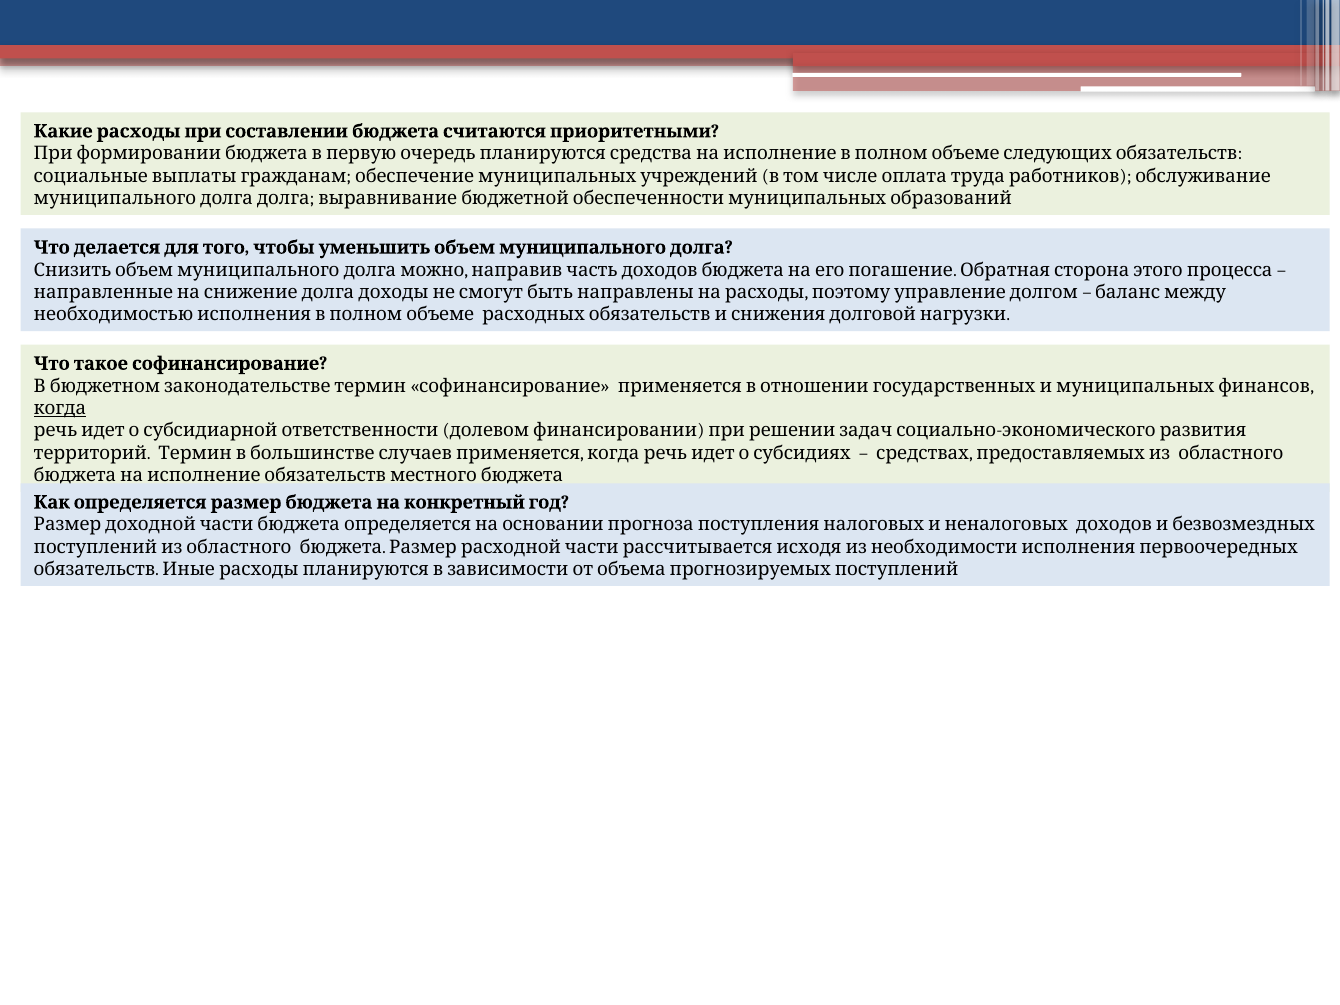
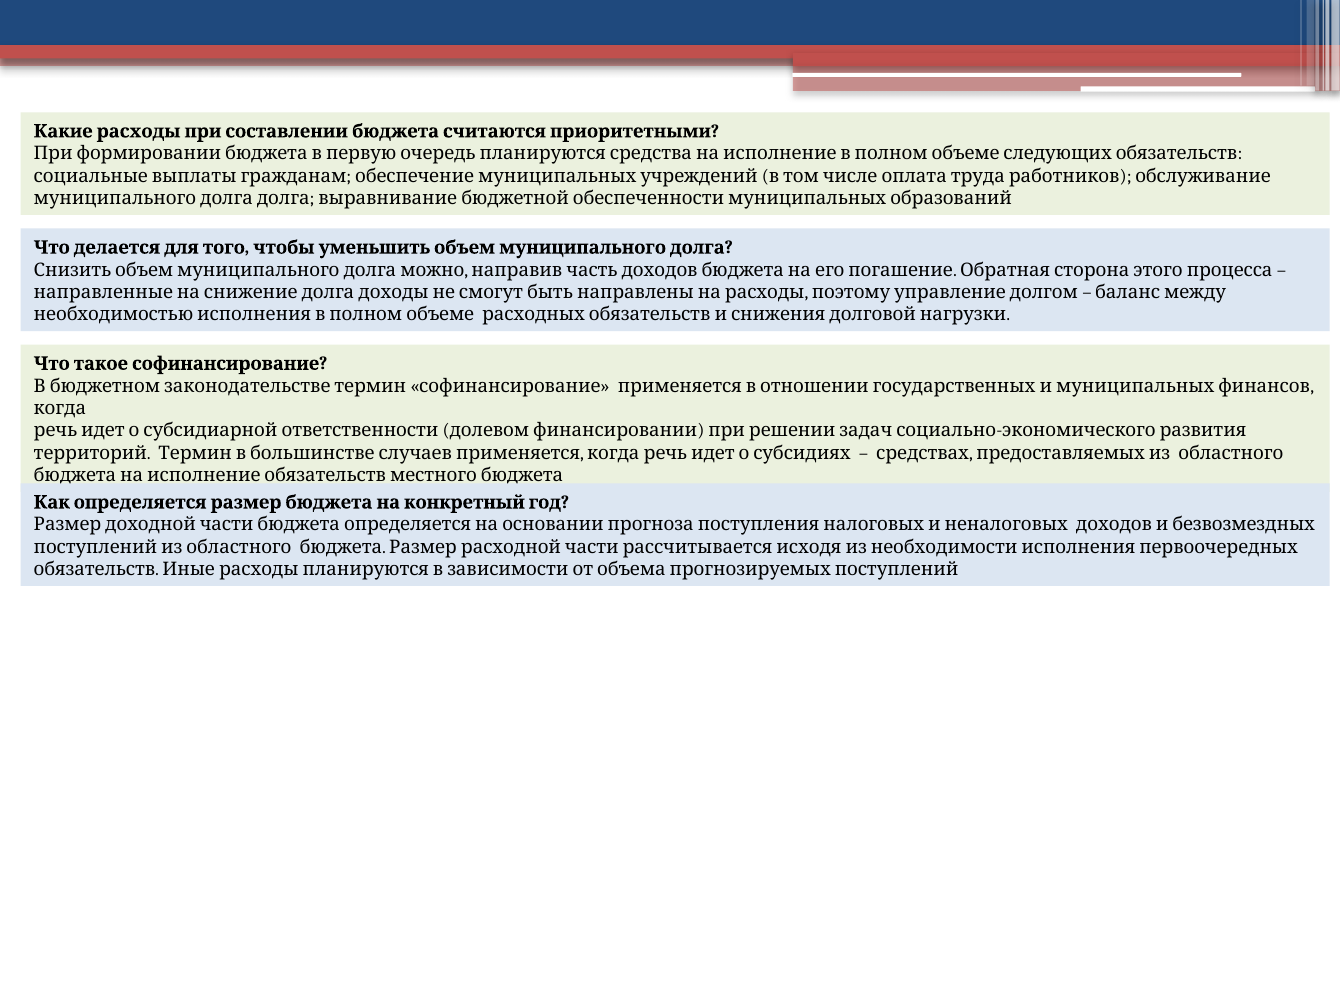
когда underline: present -> none
